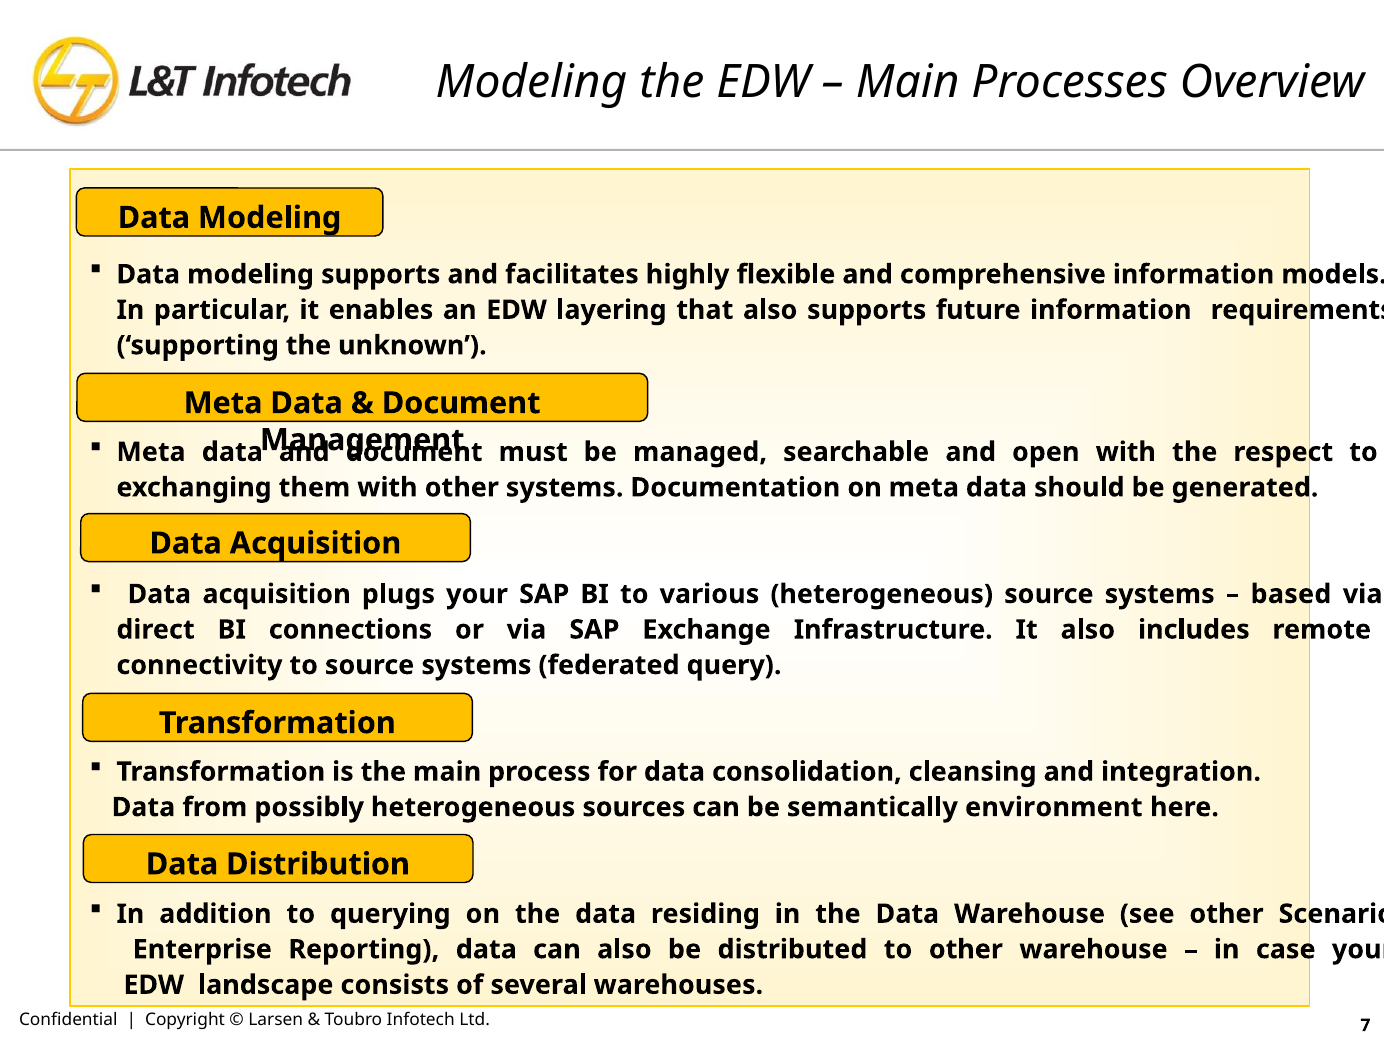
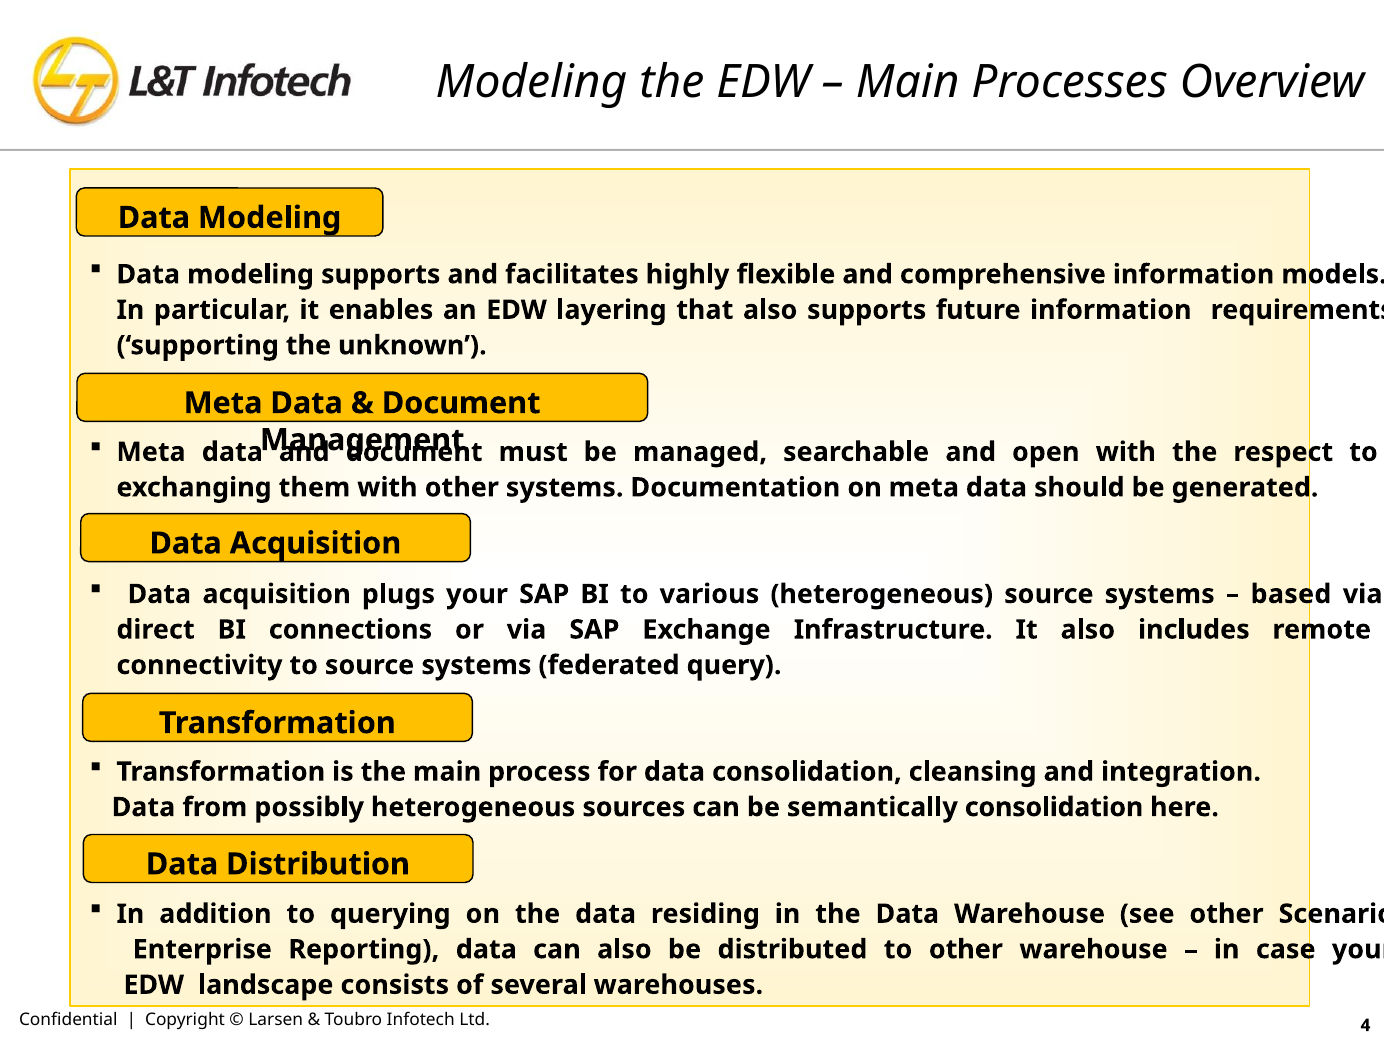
semantically environment: environment -> consolidation
7: 7 -> 4
